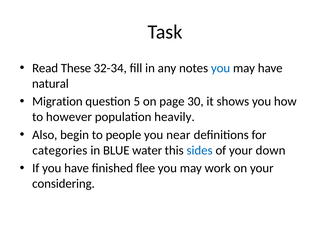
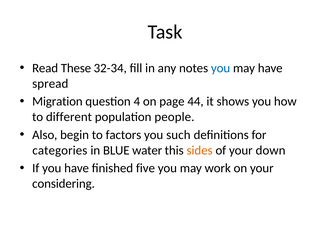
natural: natural -> spread
5: 5 -> 4
30: 30 -> 44
however: however -> different
heavily: heavily -> people
people: people -> factors
near: near -> such
sides colour: blue -> orange
flee: flee -> five
